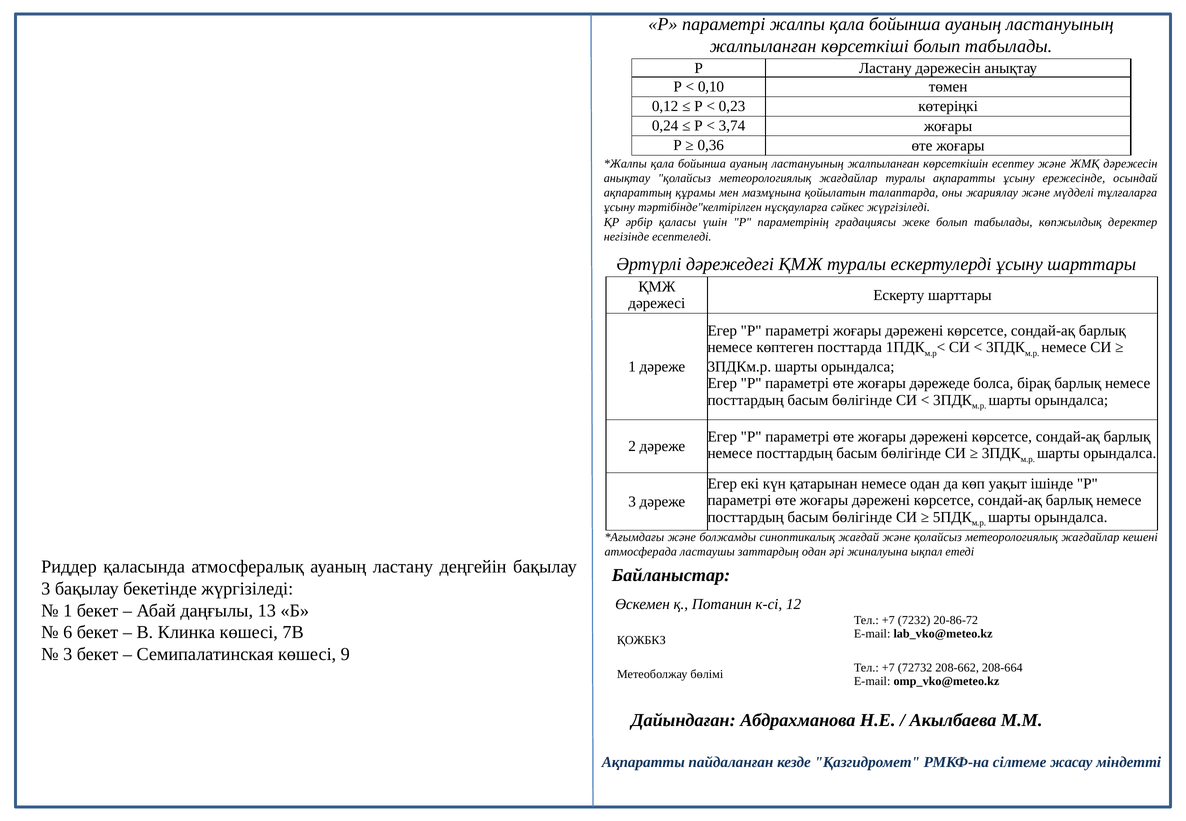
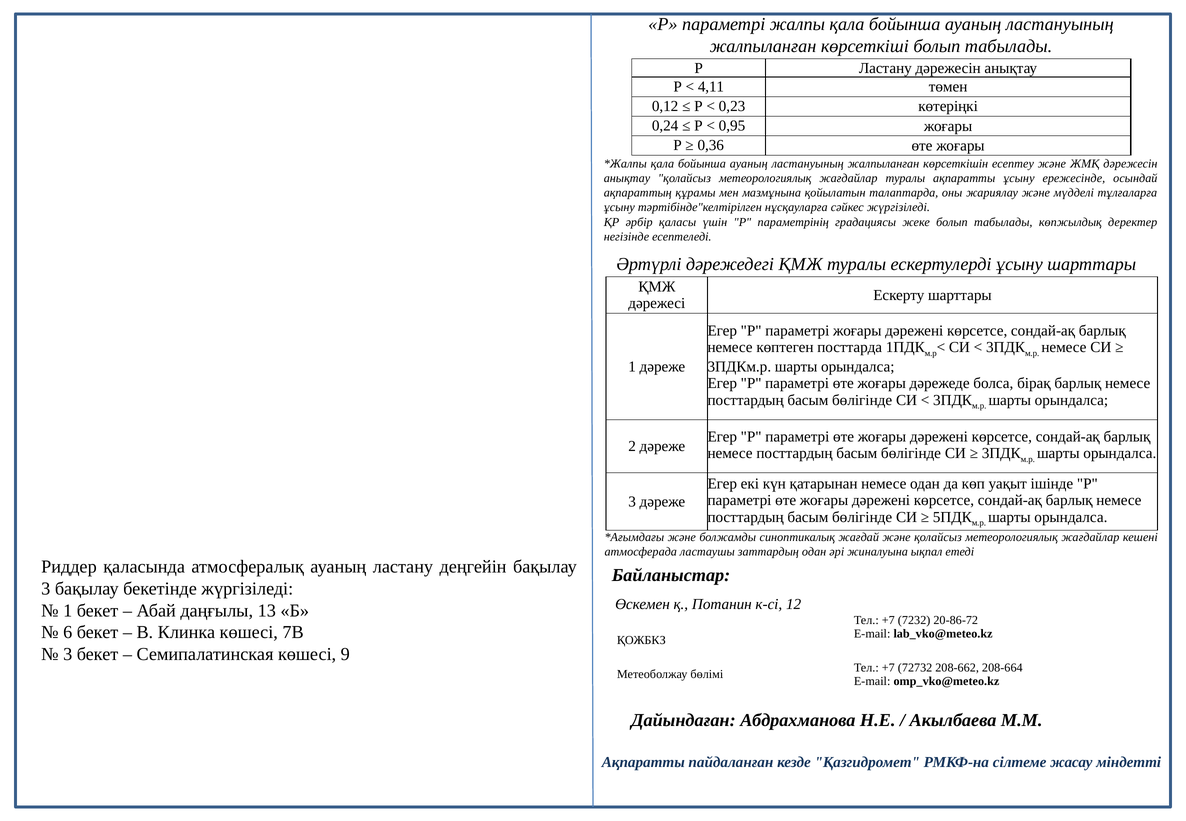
0,10: 0,10 -> 4,11
3,74: 3,74 -> 0,95
